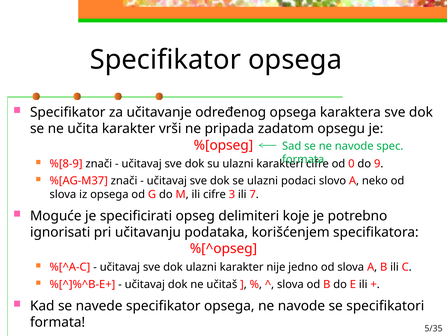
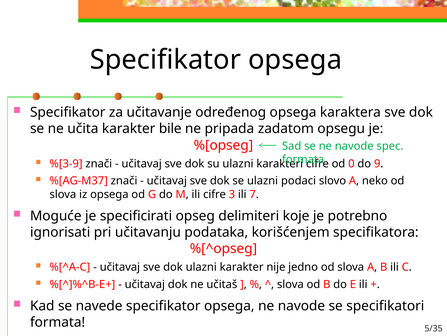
vrši: vrši -> bile
%[8-9: %[8-9 -> %[3-9
